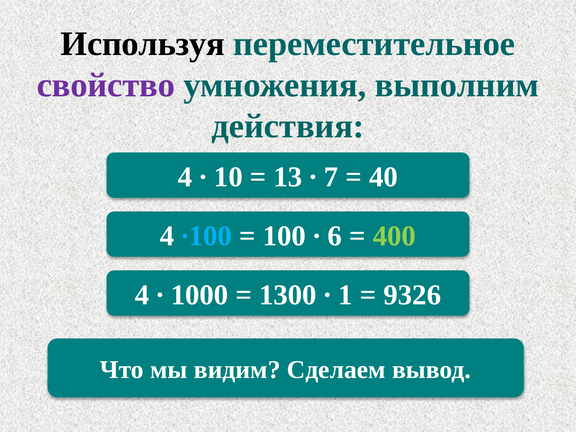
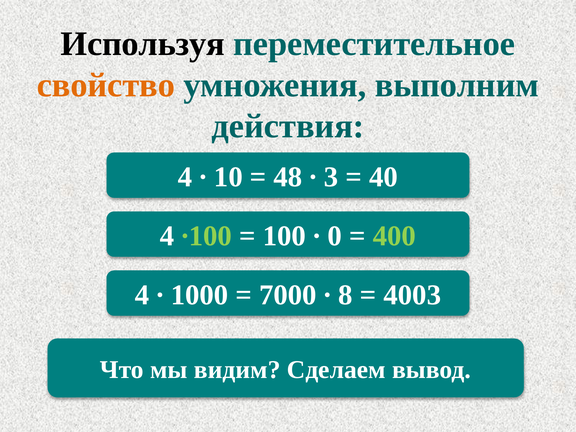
свойство colour: purple -> orange
13: 13 -> 48
7: 7 -> 3
∙100 colour: light blue -> light green
6: 6 -> 0
1300: 1300 -> 7000
1: 1 -> 8
9326: 9326 -> 4003
